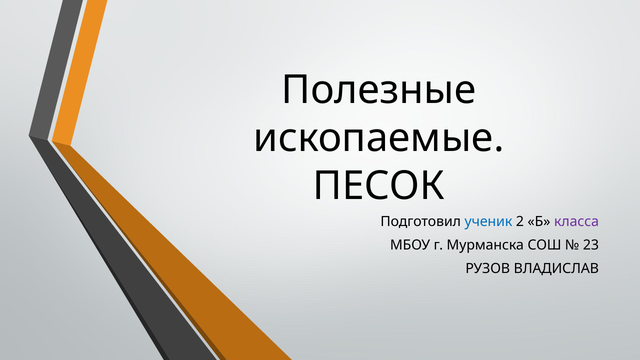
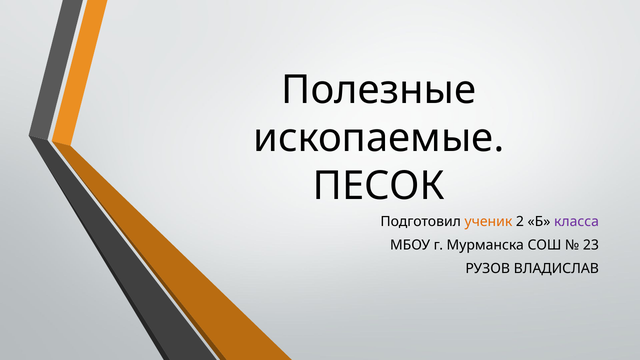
ученик colour: blue -> orange
